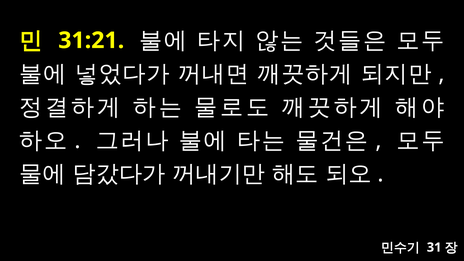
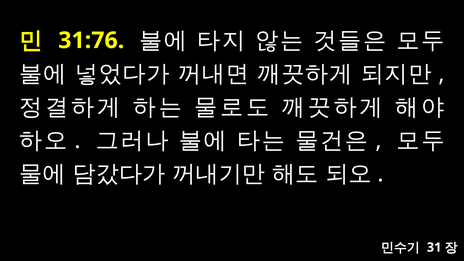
31:21: 31:21 -> 31:76
